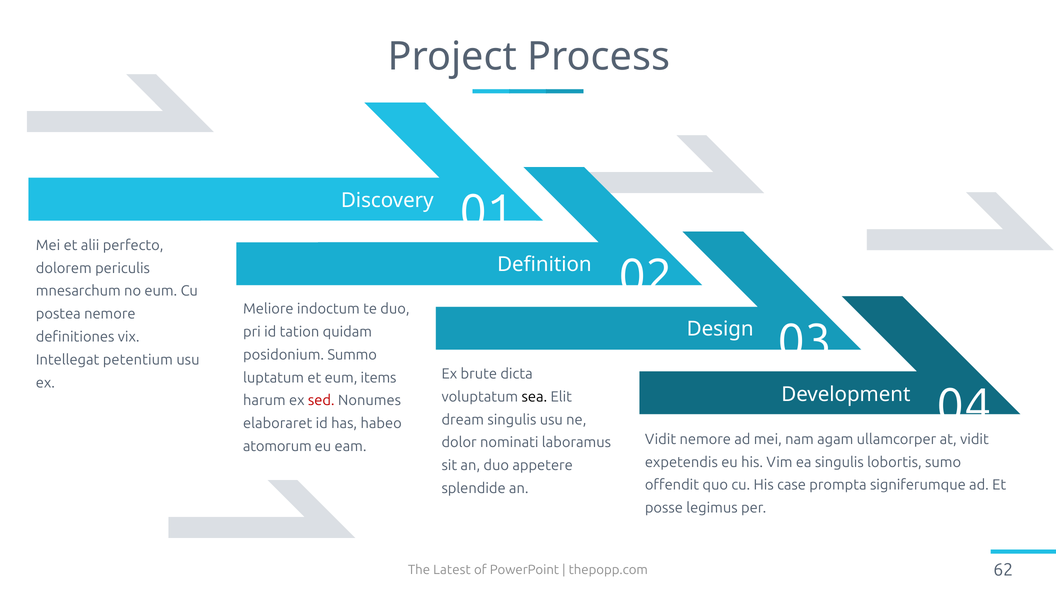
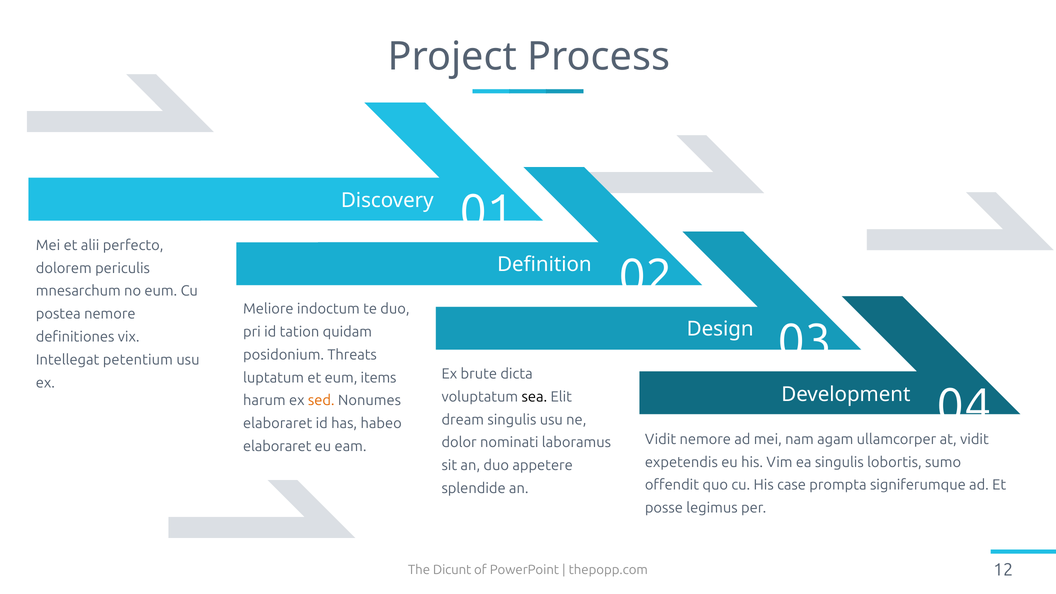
Summo: Summo -> Threats
sed colour: red -> orange
atomorum at (277, 446): atomorum -> elaboraret
Latest: Latest -> Dicunt
62: 62 -> 12
